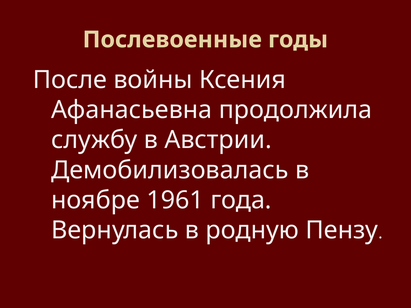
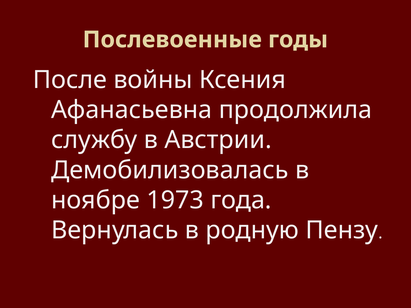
1961: 1961 -> 1973
